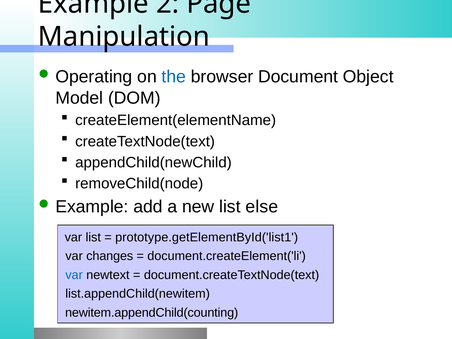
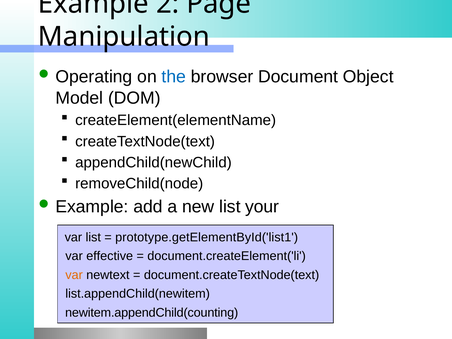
else: else -> your
changes: changes -> effective
var at (74, 275) colour: blue -> orange
